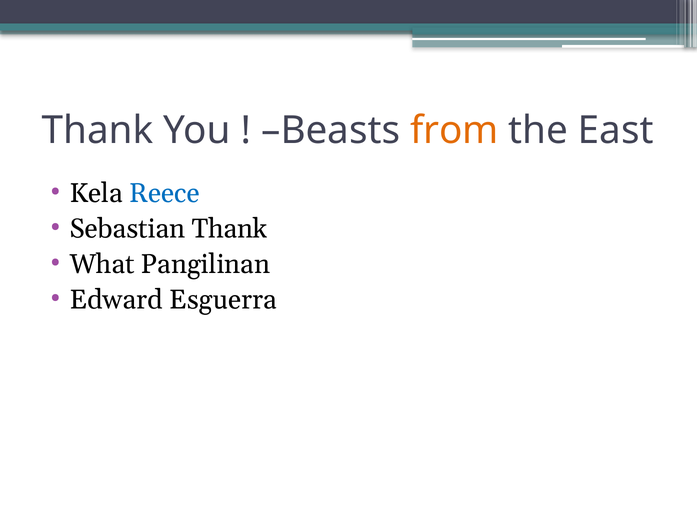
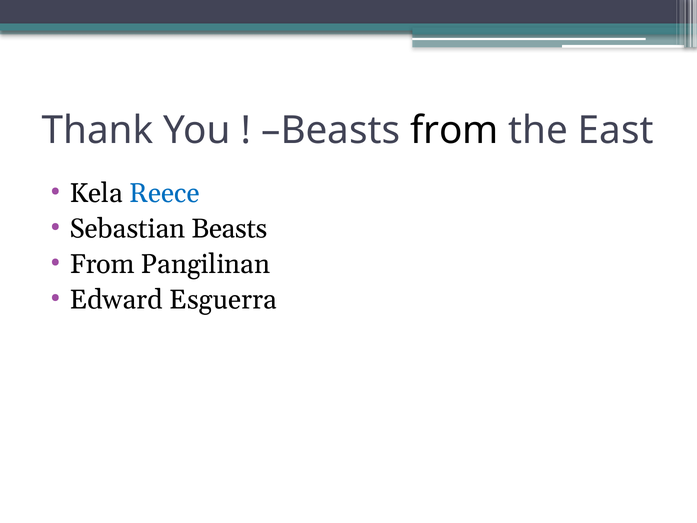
from at (454, 130) colour: orange -> black
Sebastian Thank: Thank -> Beasts
What at (102, 264): What -> From
